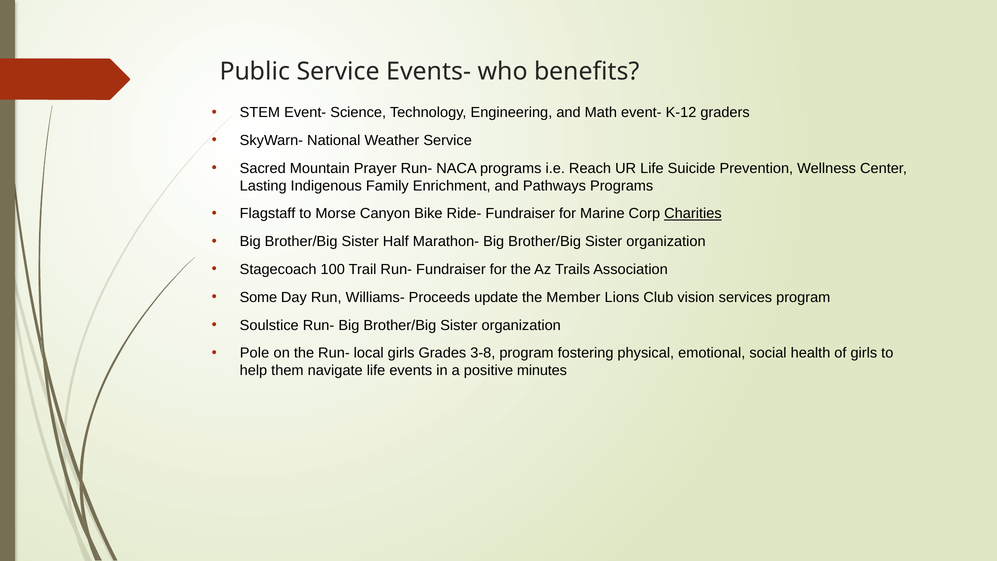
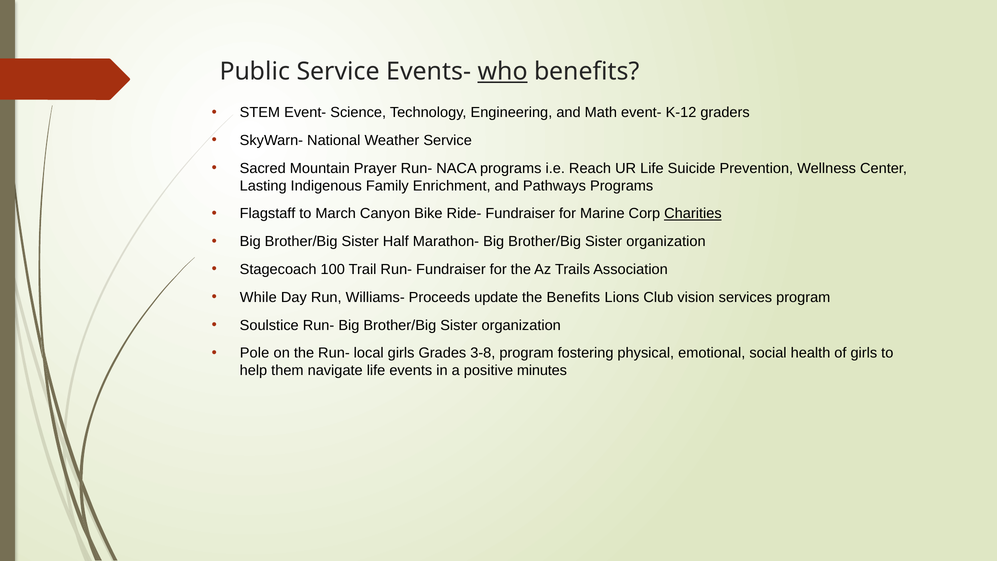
who underline: none -> present
Morse: Morse -> March
Some: Some -> While
the Member: Member -> Benefits
